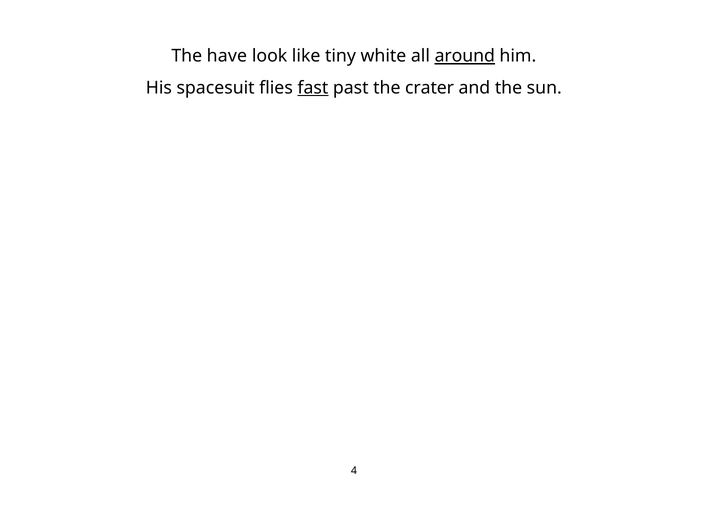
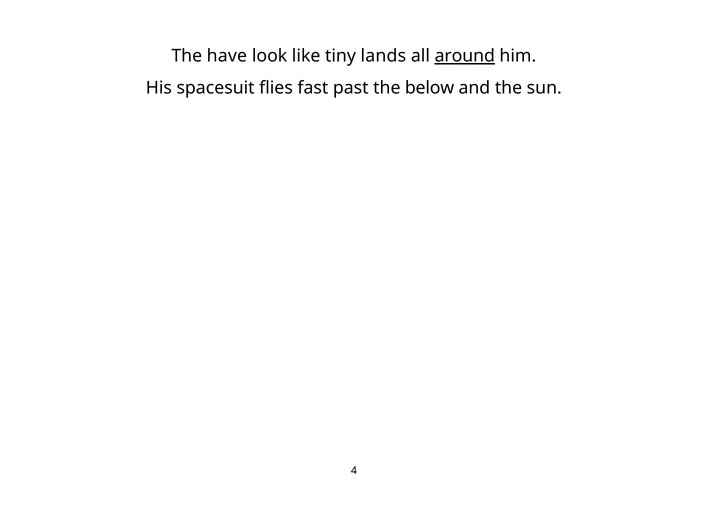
white: white -> lands
fast underline: present -> none
crater: crater -> below
